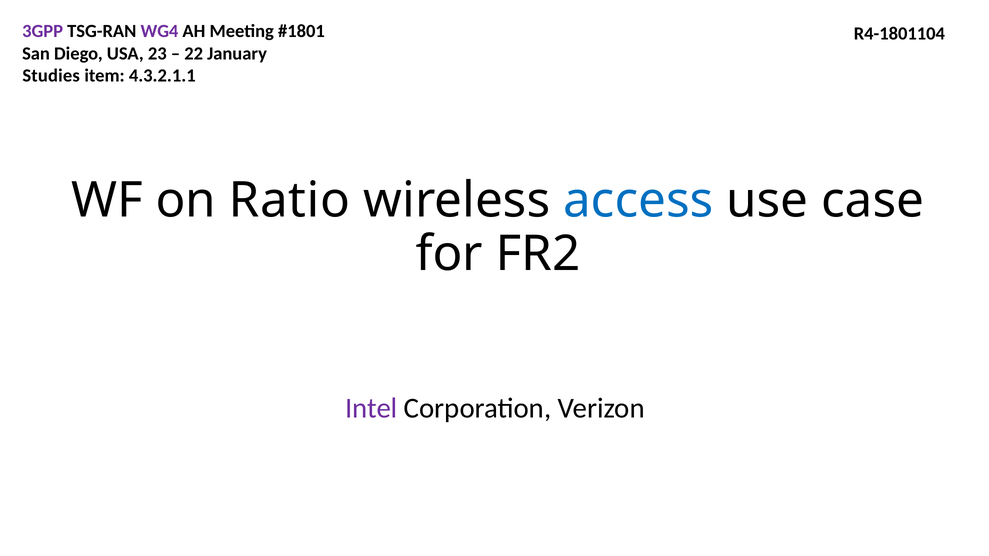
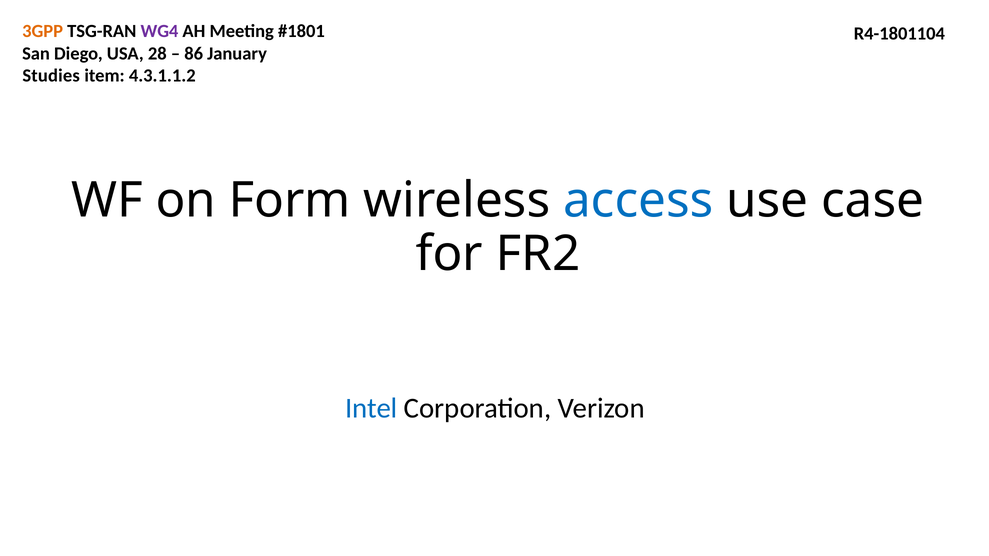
3GPP colour: purple -> orange
23: 23 -> 28
22: 22 -> 86
4.3.2.1.1: 4.3.2.1.1 -> 4.3.1.1.2
Ratio: Ratio -> Form
Intel colour: purple -> blue
